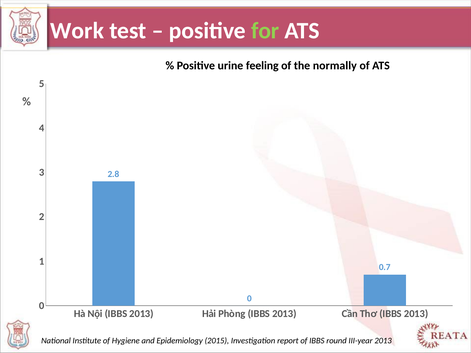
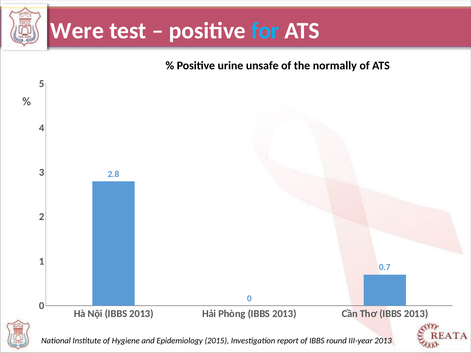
Work: Work -> Were
for colour: light green -> light blue
feeling: feeling -> unsafe
